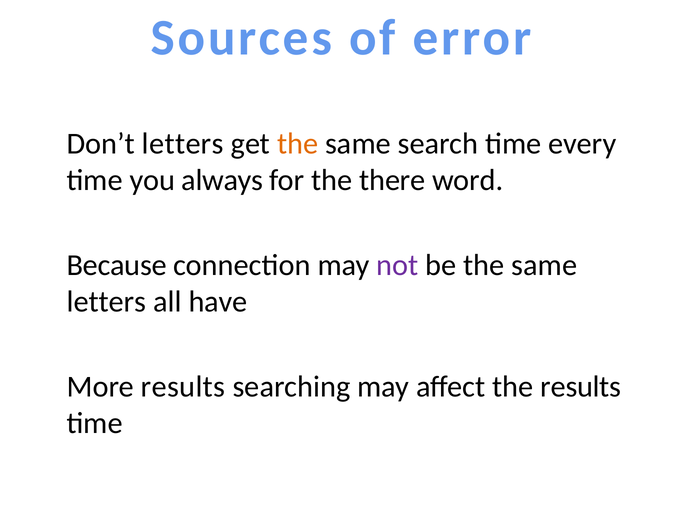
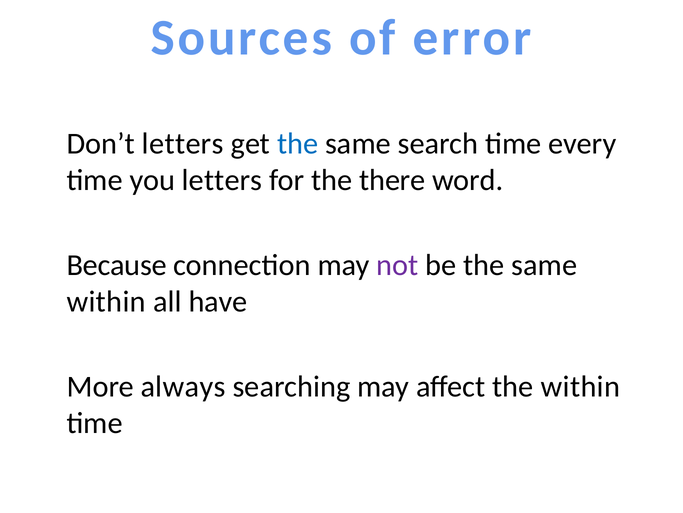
the at (298, 143) colour: orange -> blue
you always: always -> letters
letters at (106, 301): letters -> within
More results: results -> always
the results: results -> within
